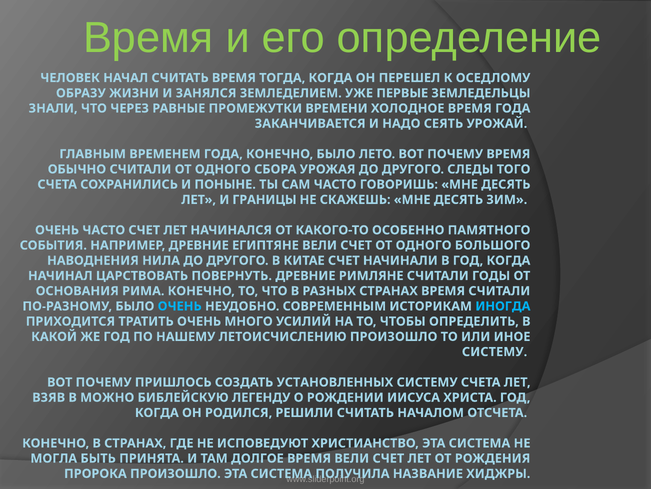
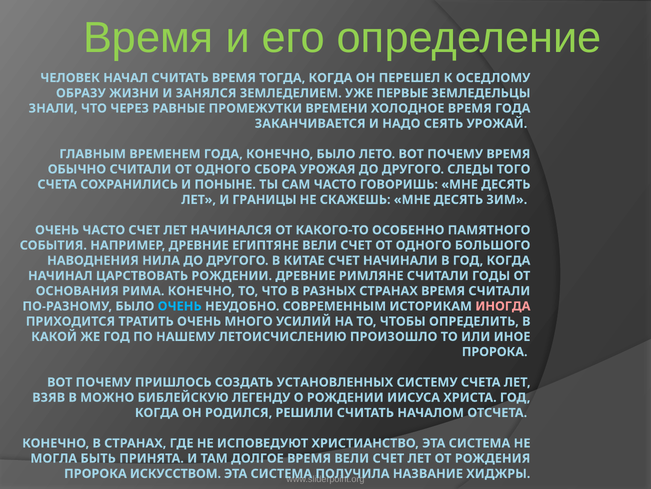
ЦАРСТВОВАТЬ ПОВЕРНУТЬ: ПОВЕРНУТЬ -> РОЖДЕНИИ
ИНОГДА colour: light blue -> pink
СИСТЕМУ at (495, 351): СИСТЕМУ -> ПРОРОКА
ПРОРОКА ПРОИЗОШЛО: ПРОИЗОШЛО -> ИСКУССТВОМ
